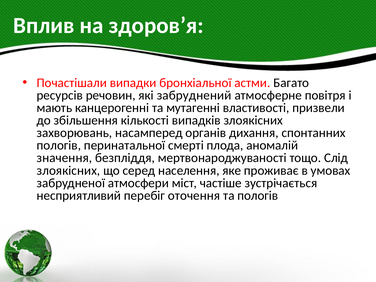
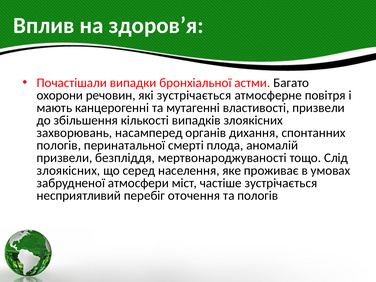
ресурсів: ресурсів -> охорони
які забруднений: забруднений -> зустрічається
значення at (64, 158): значення -> призвели
